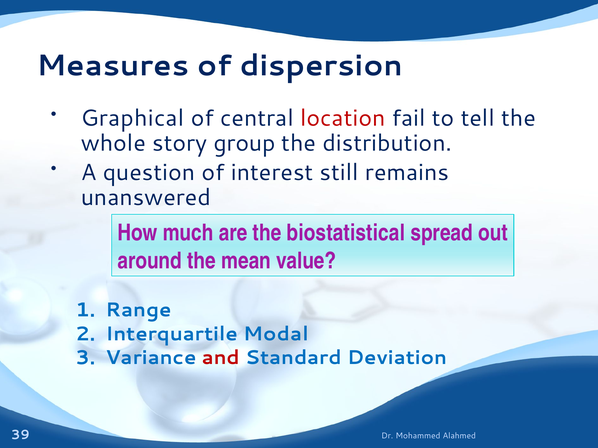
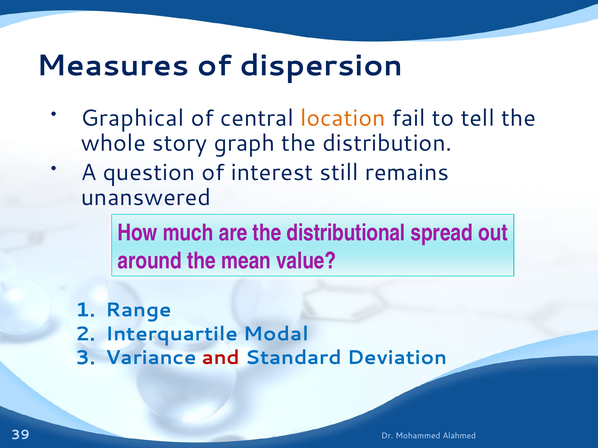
location colour: red -> orange
group: group -> graph
biostatistical: biostatistical -> distributional
